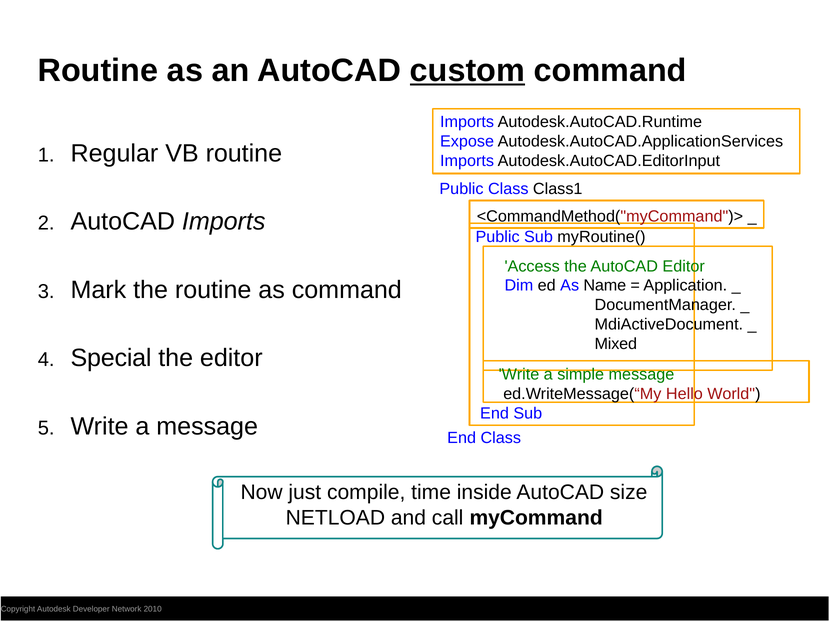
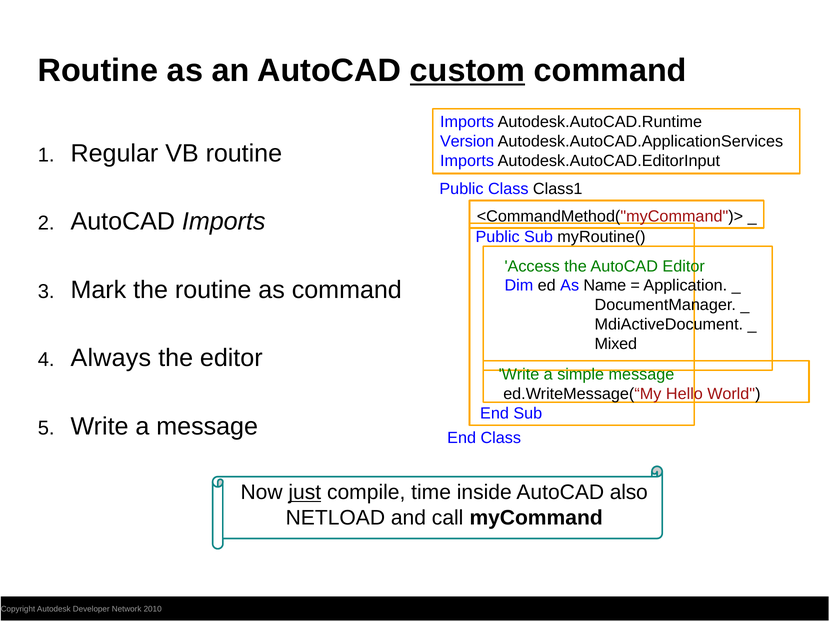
Expose: Expose -> Version
Special: Special -> Always
just underline: none -> present
size: size -> also
